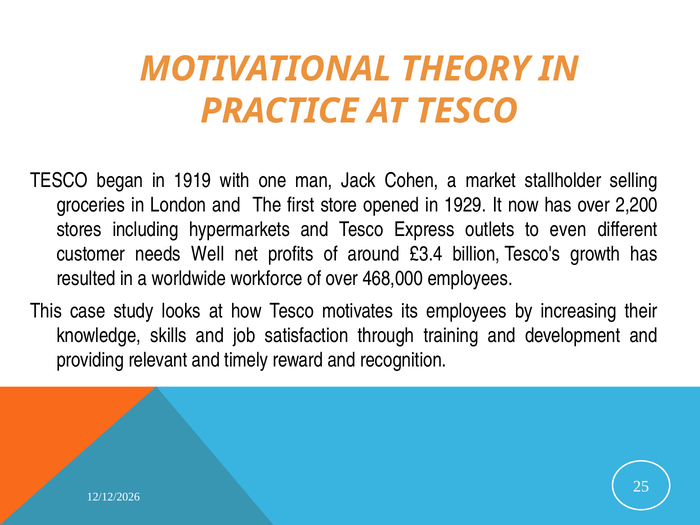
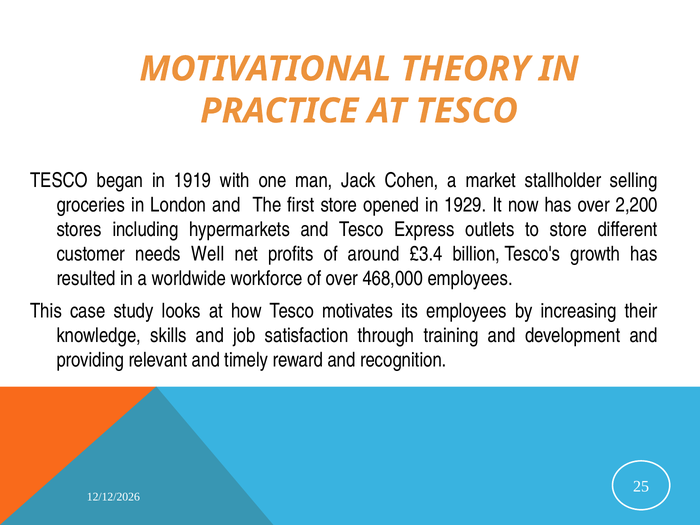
to even: even -> store
